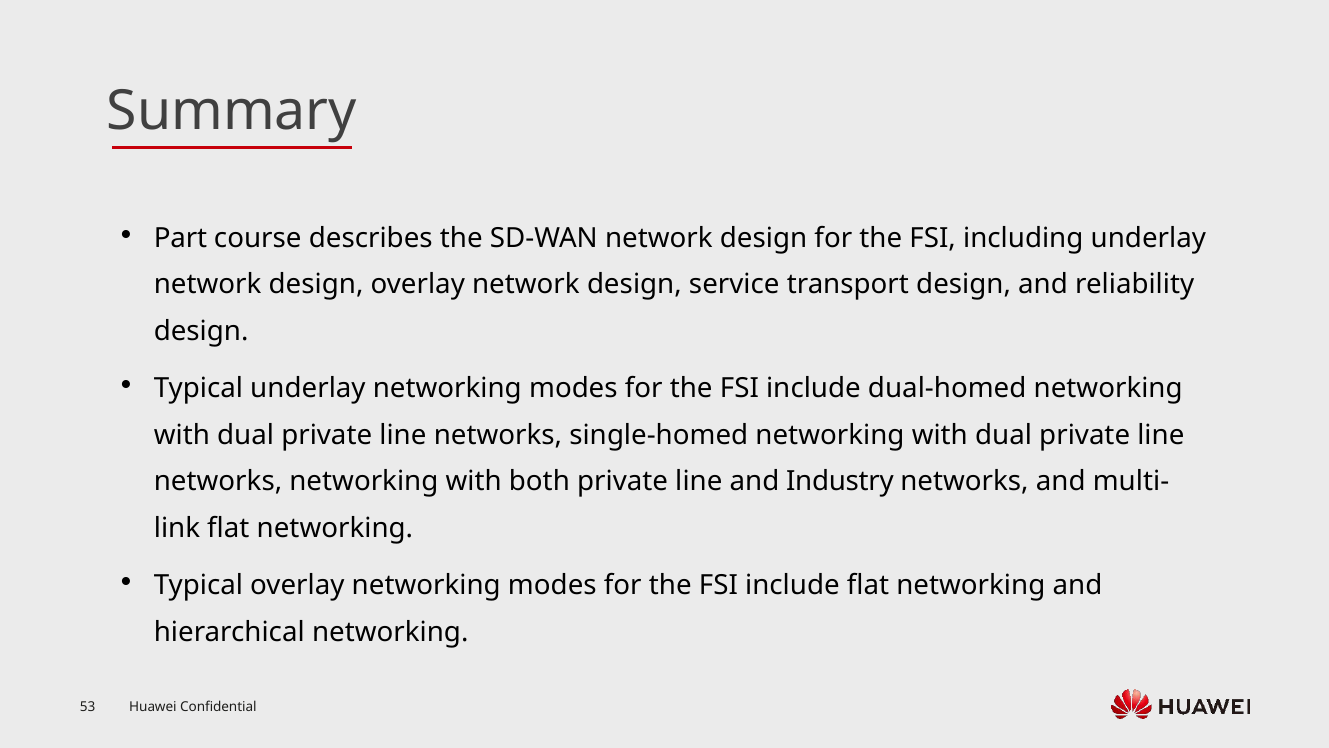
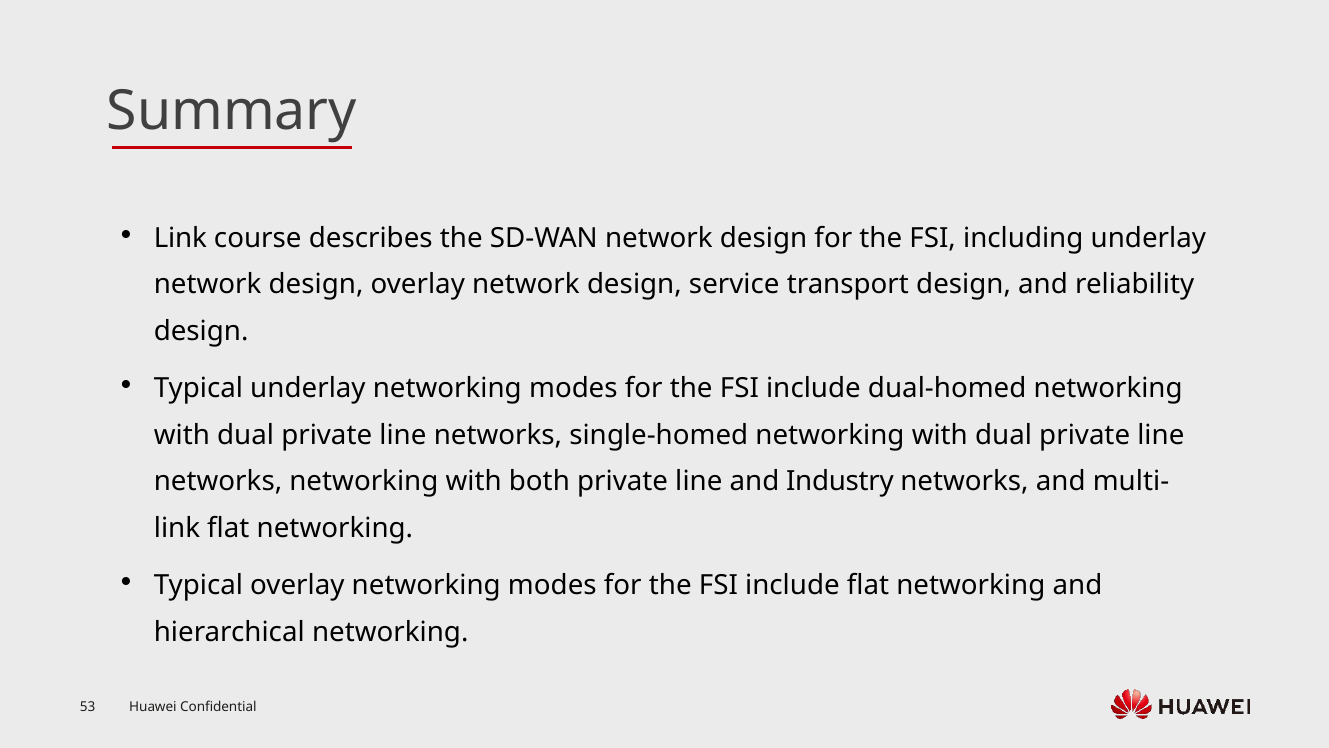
Part at (180, 238): Part -> Link
